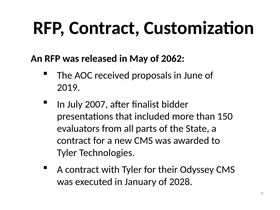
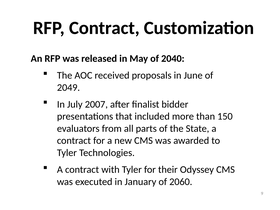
2062: 2062 -> 2040
2019: 2019 -> 2049
2028: 2028 -> 2060
